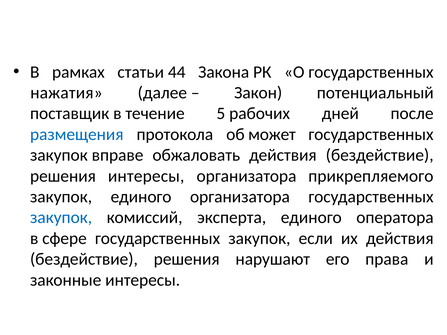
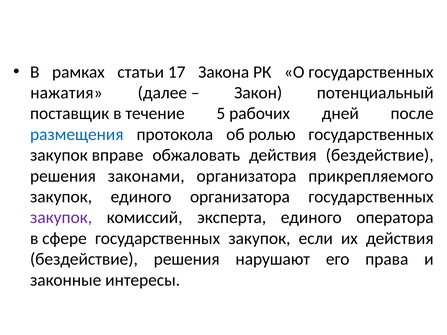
44: 44 -> 17
может: может -> ролью
решения интересы: интересы -> законами
закупок at (61, 218) colour: blue -> purple
